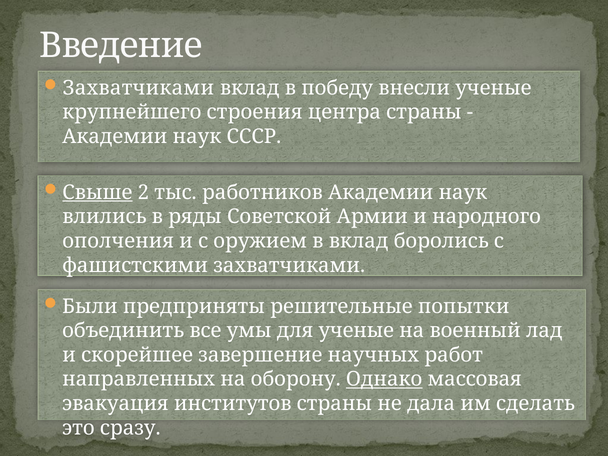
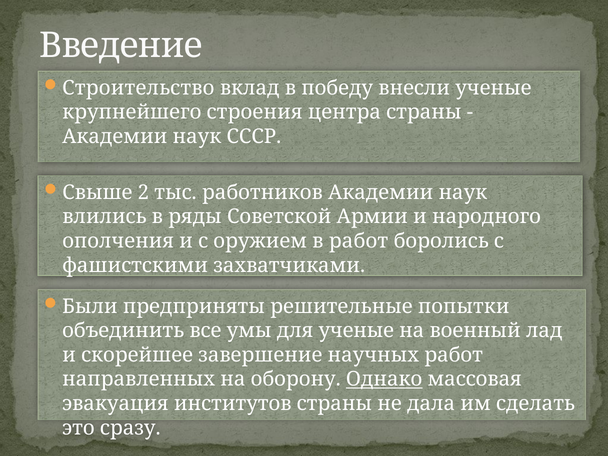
Захватчиками at (138, 88): Захватчиками -> Строительство
Свыше underline: present -> none
в вклад: вклад -> работ
